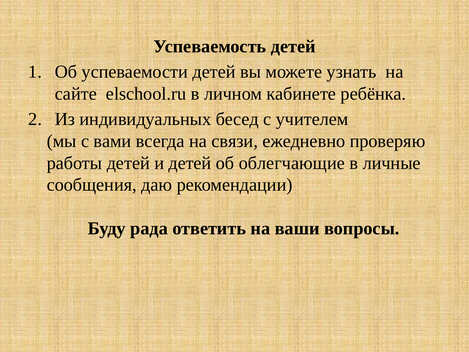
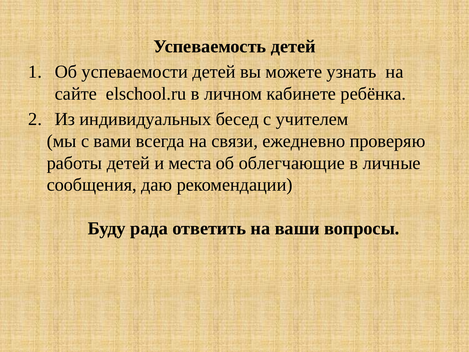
и детей: детей -> места
